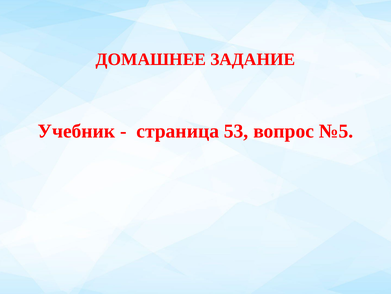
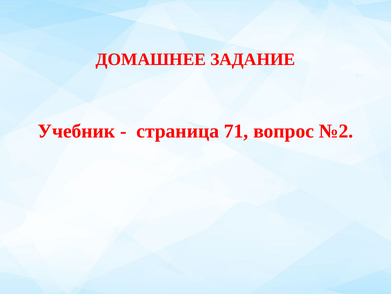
53: 53 -> 71
№5: №5 -> №2
